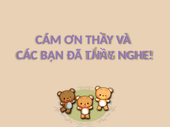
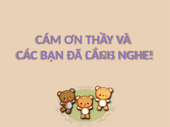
ĐÃ THẦY: THẦY -> CÁCH
